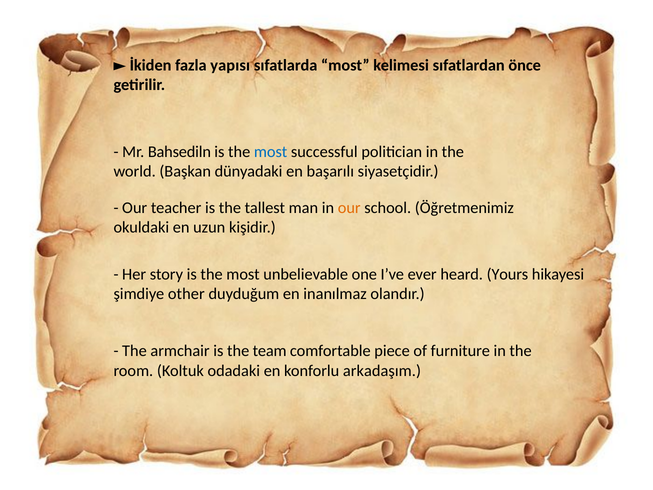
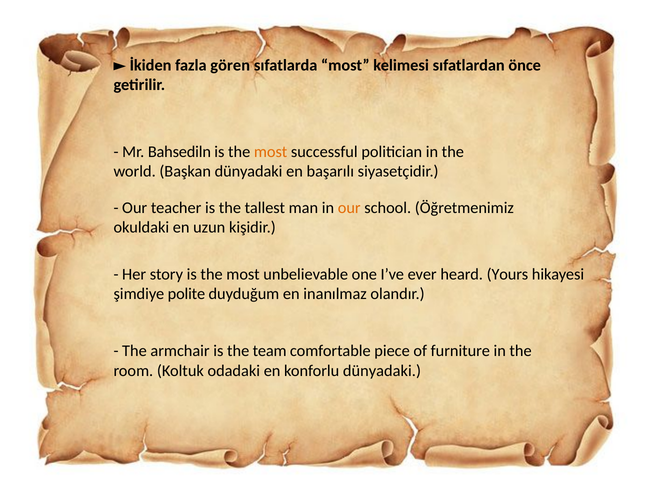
yapısı: yapısı -> gören
most at (271, 152) colour: blue -> orange
other: other -> polite
konforlu arkadaşım: arkadaşım -> dünyadaki
